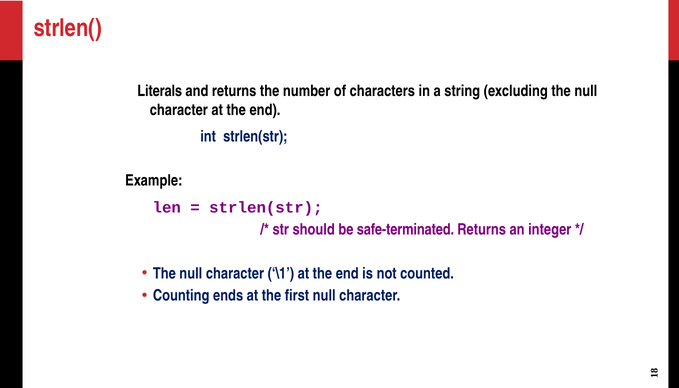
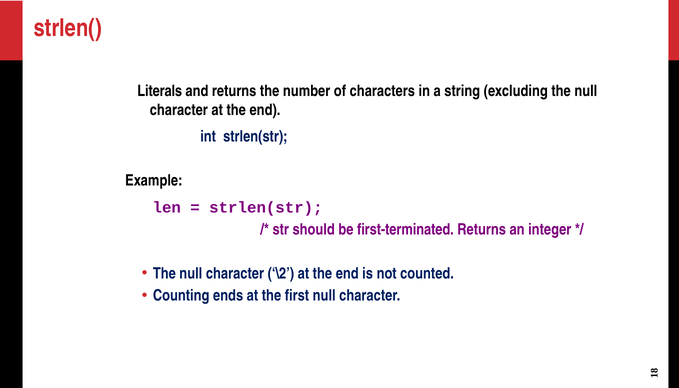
safe-terminated: safe-terminated -> first-terminated
\1: \1 -> \2
